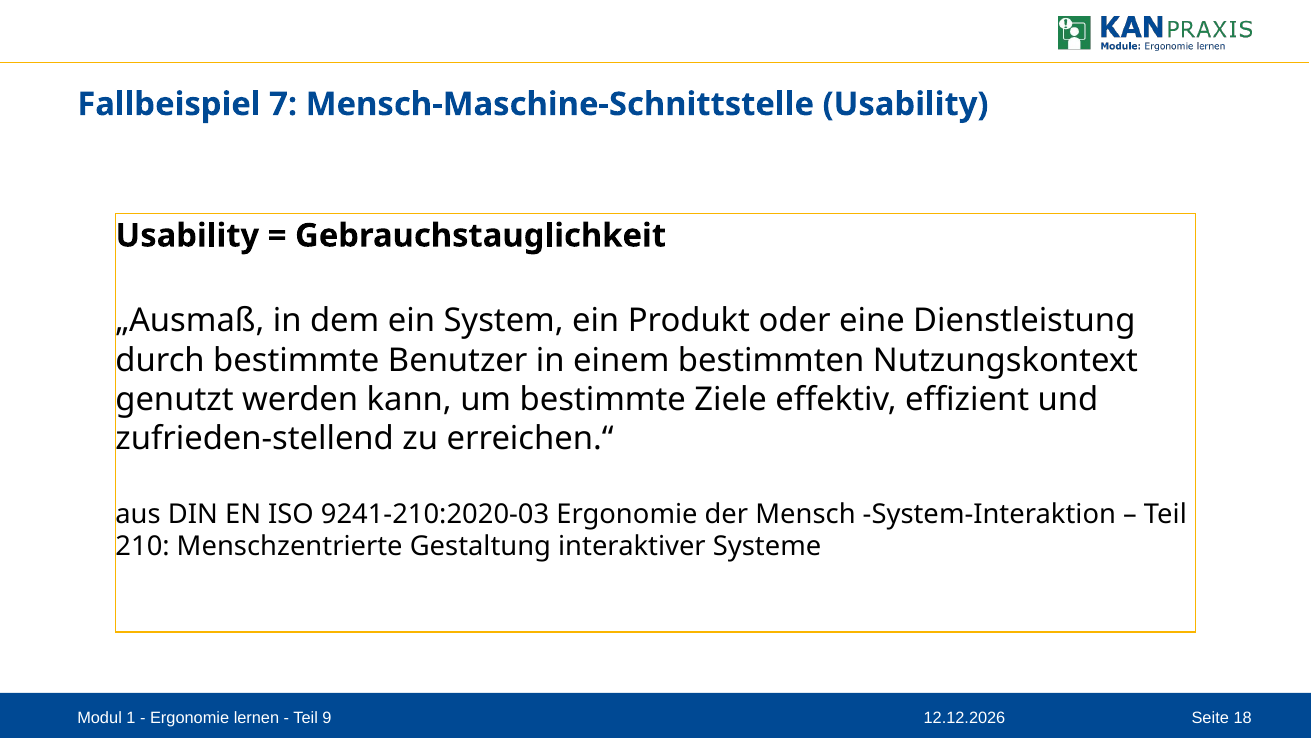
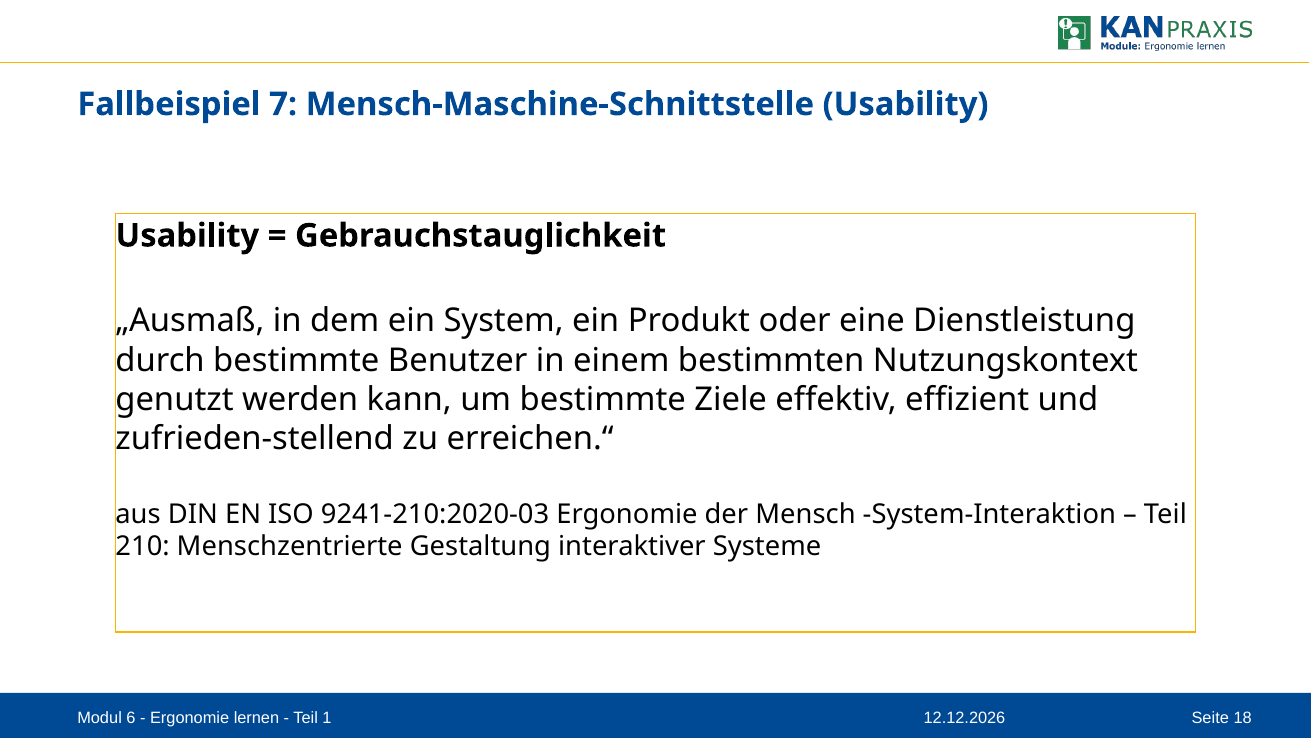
1: 1 -> 6
9: 9 -> 1
